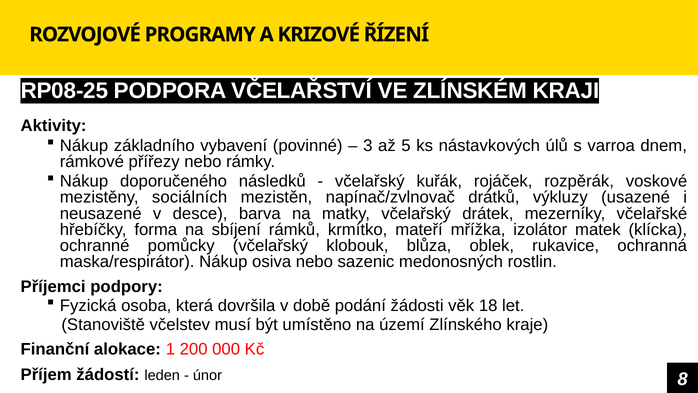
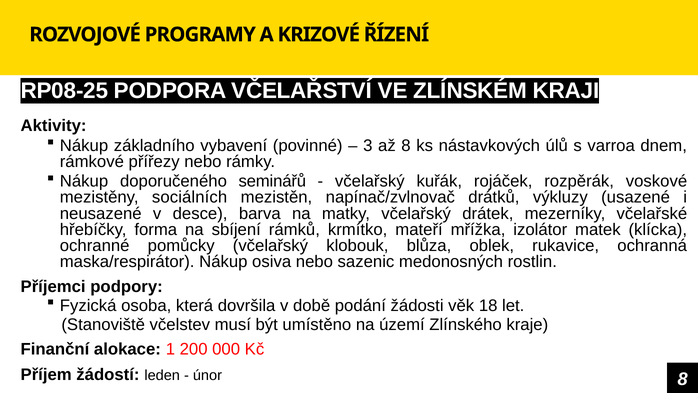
až 5: 5 -> 8
následků: následků -> seminářů
